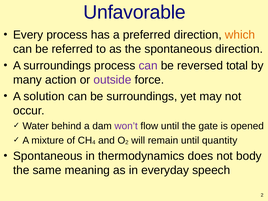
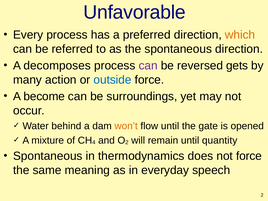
A surroundings: surroundings -> decomposes
total: total -> gets
outside colour: purple -> blue
solution: solution -> become
won’t colour: purple -> orange
not body: body -> force
